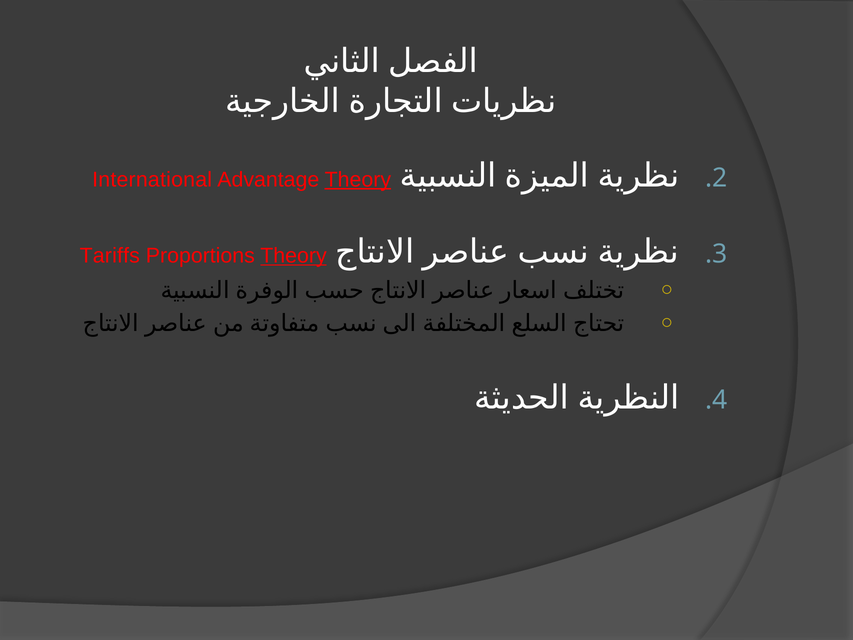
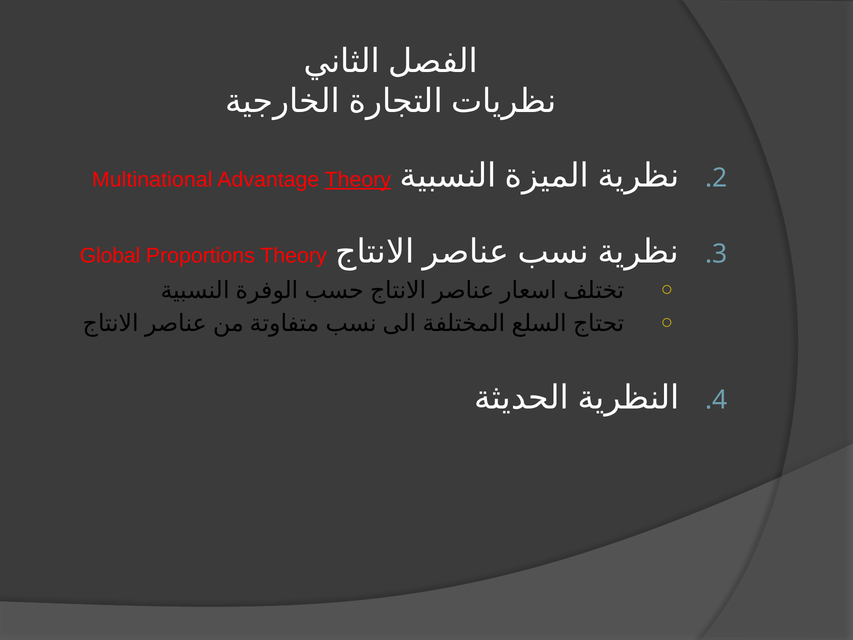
International: International -> Multinational
Tariffs: Tariffs -> Global
Theory at (294, 256) underline: present -> none
